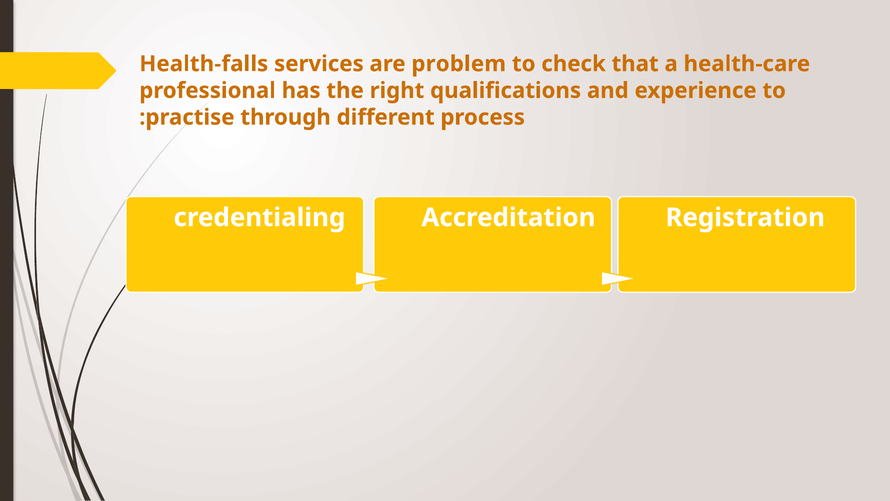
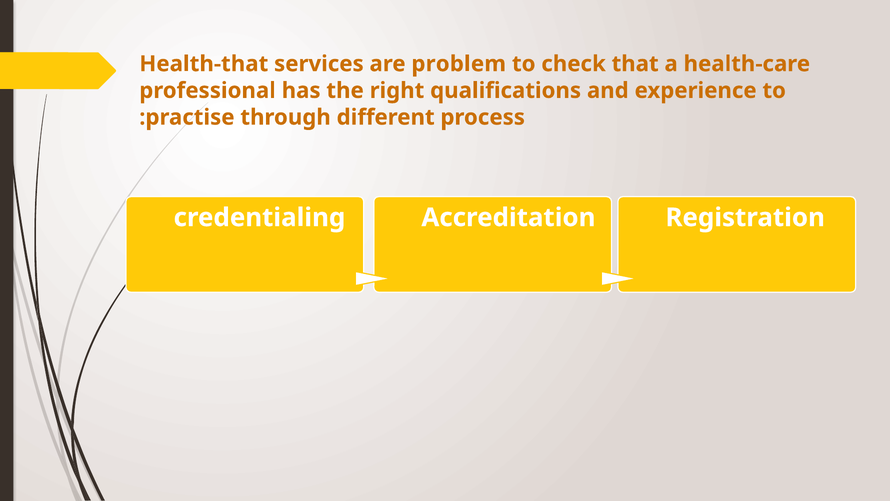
Health-falls: Health-falls -> Health-that
